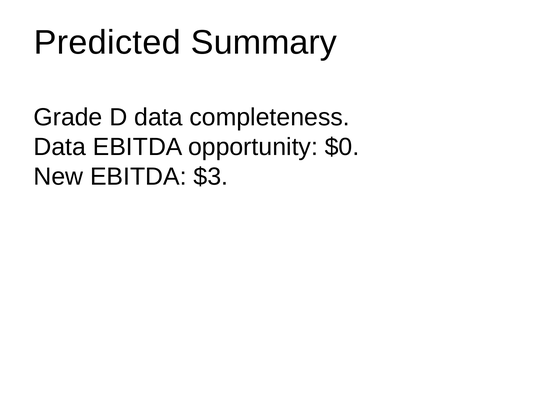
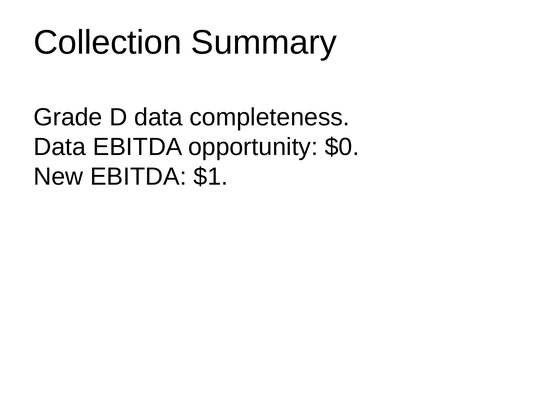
Predicted: Predicted -> Collection
$3: $3 -> $1
